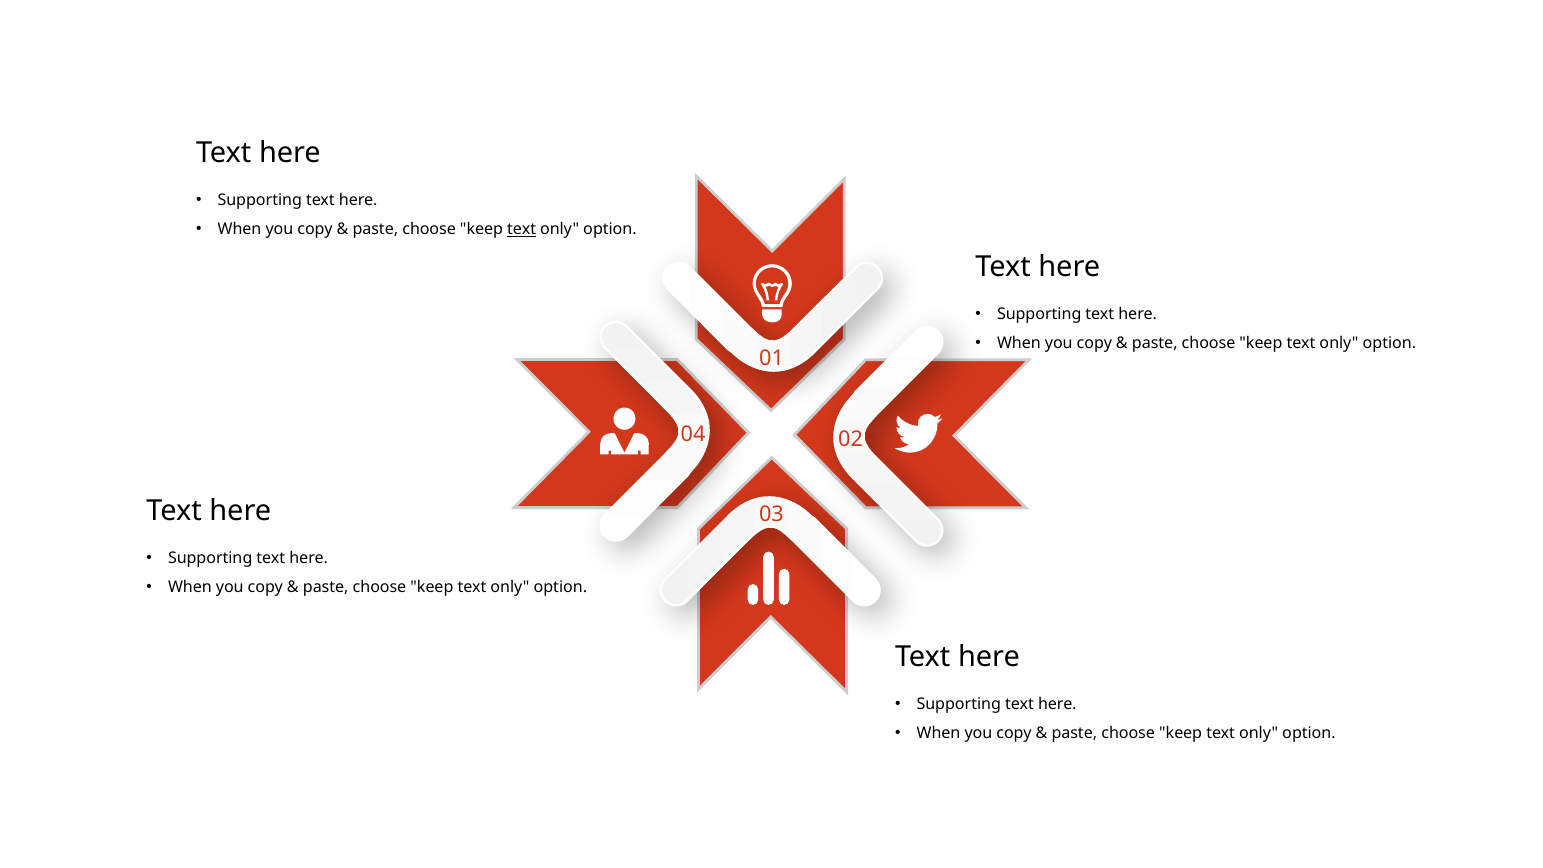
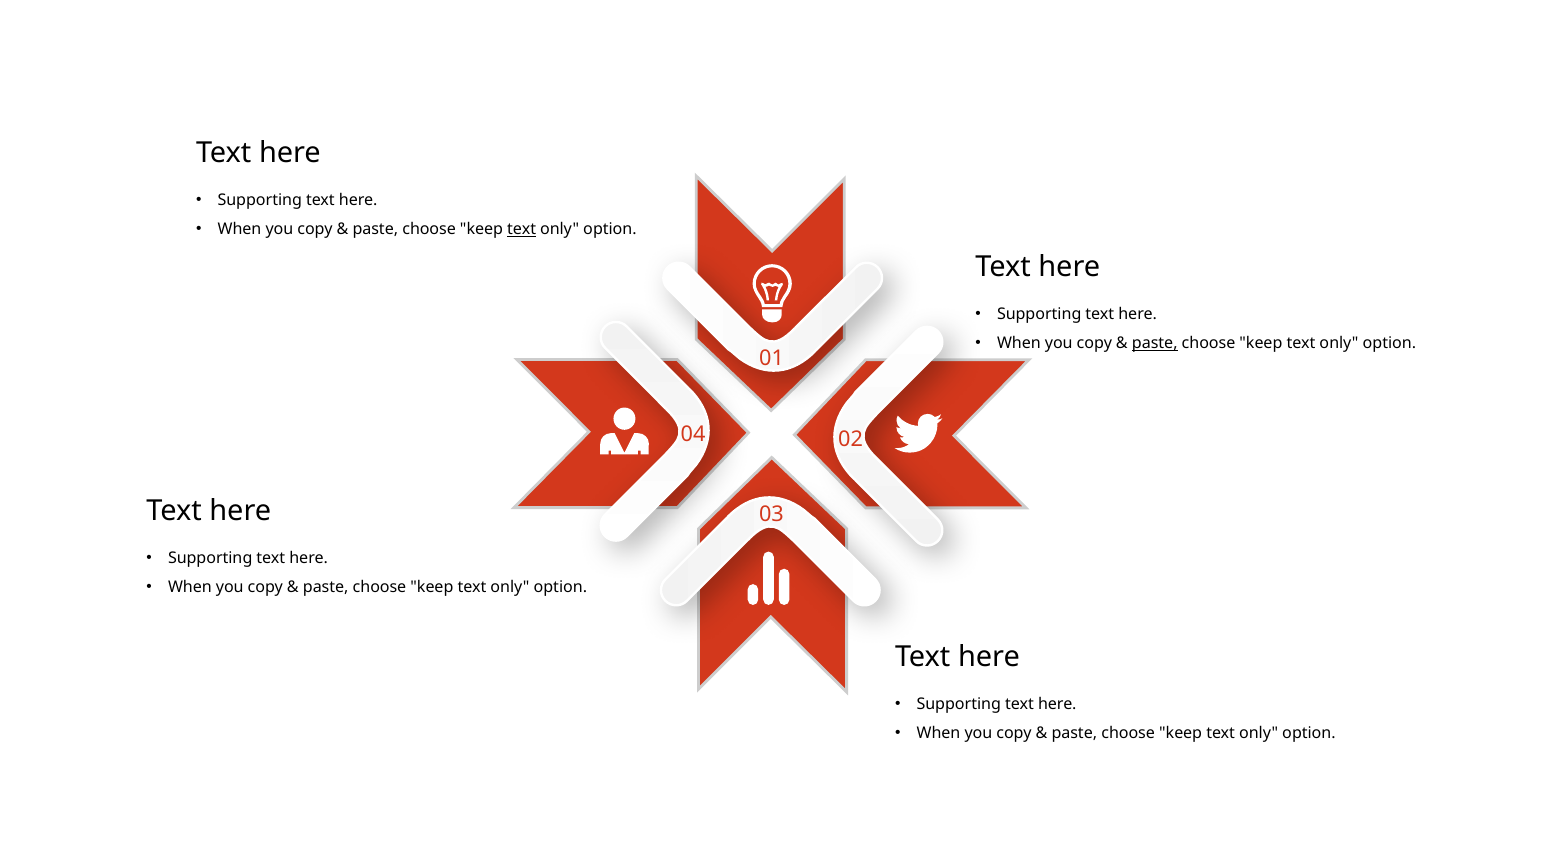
paste at (1155, 344) underline: none -> present
